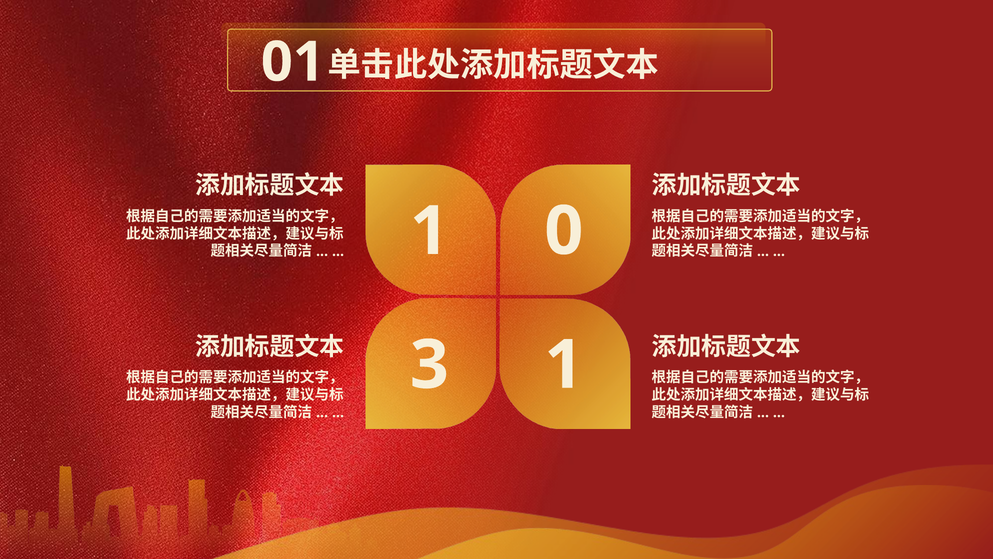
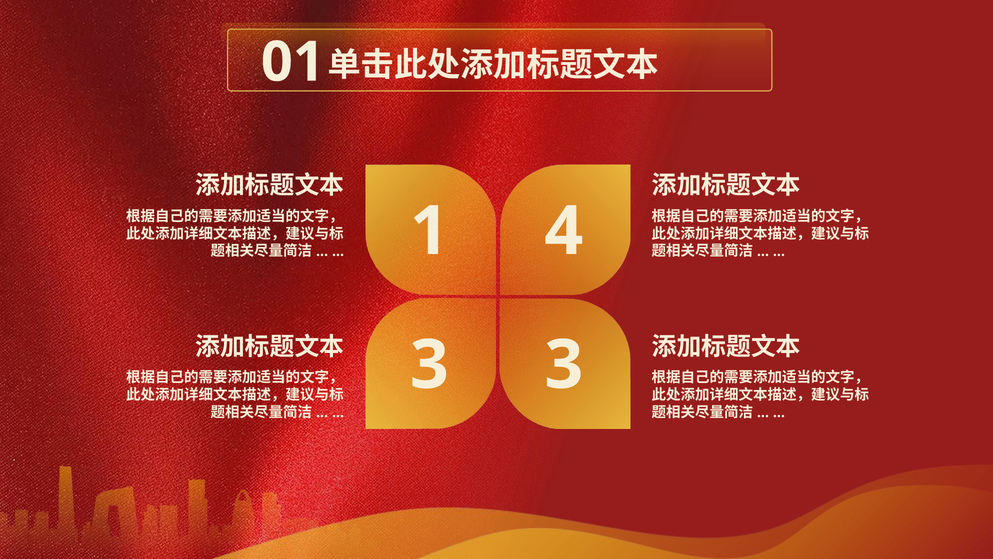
0: 0 -> 4
3 1: 1 -> 3
